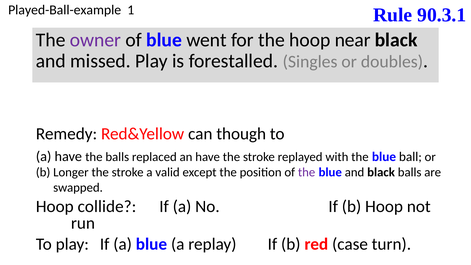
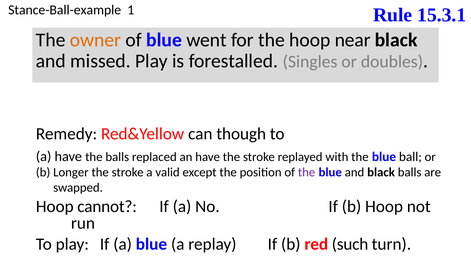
Played-Ball-example: Played-Ball-example -> Stance-Ball-example
90.3.1: 90.3.1 -> 15.3.1
owner colour: purple -> orange
collide: collide -> cannot
case: case -> such
